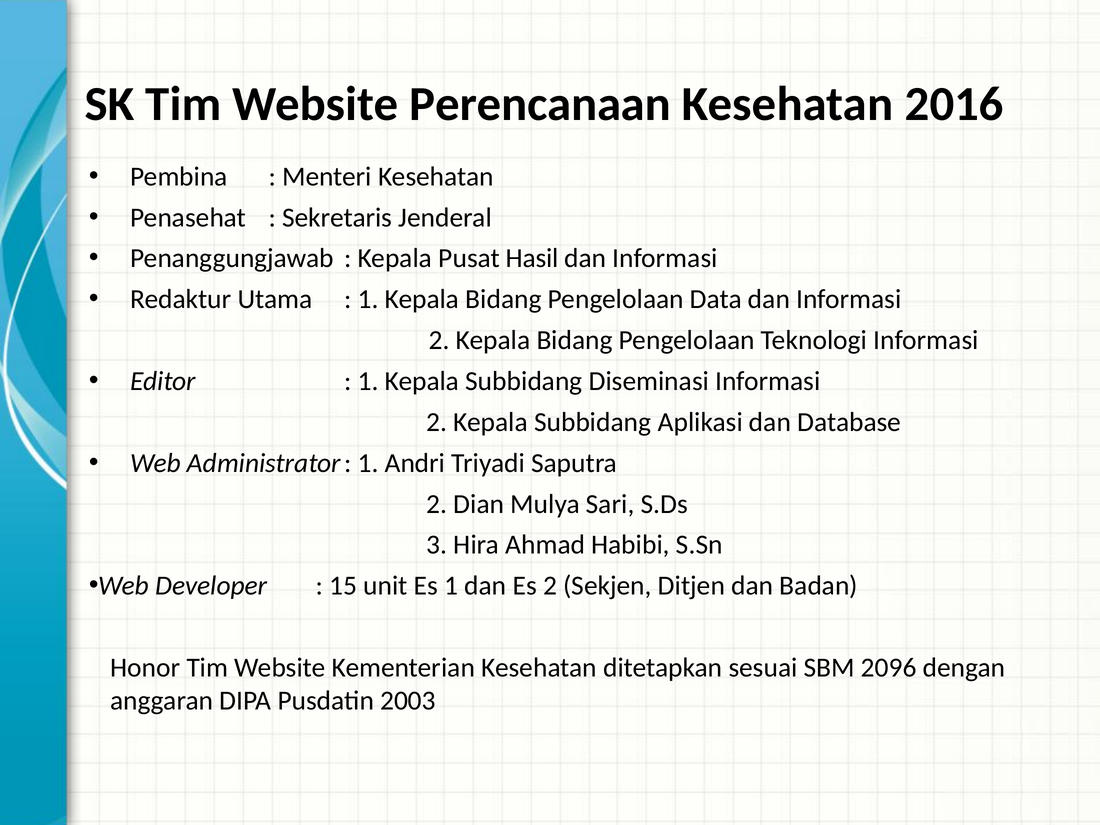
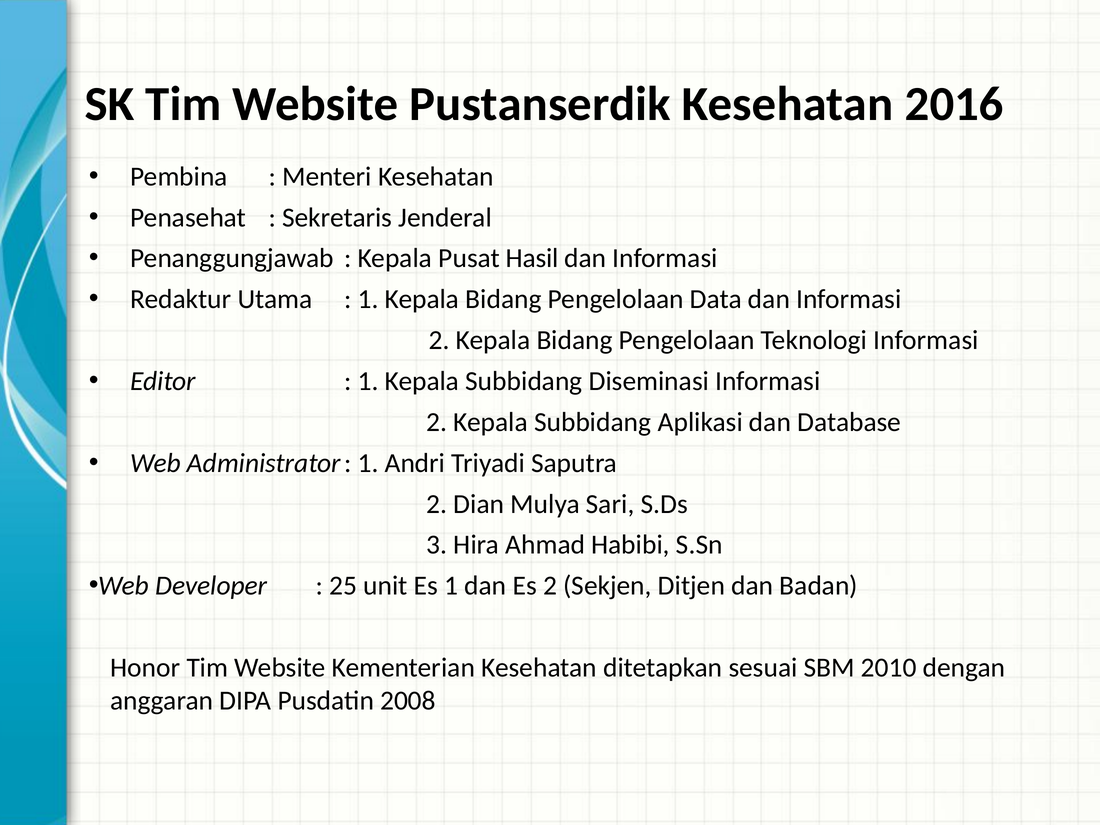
Perencanaan: Perencanaan -> Pustanserdik
15: 15 -> 25
2096: 2096 -> 2010
2003: 2003 -> 2008
